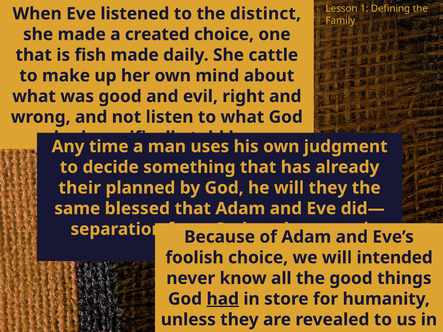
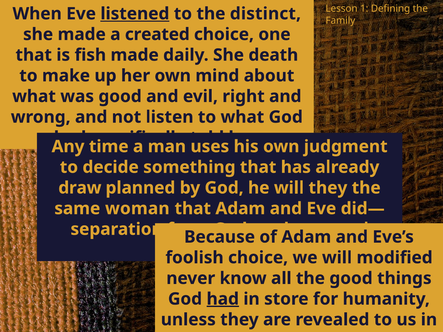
listened underline: none -> present
She cattle: cattle -> death
their: their -> draw
blessed: blessed -> woman
intended: intended -> modified
